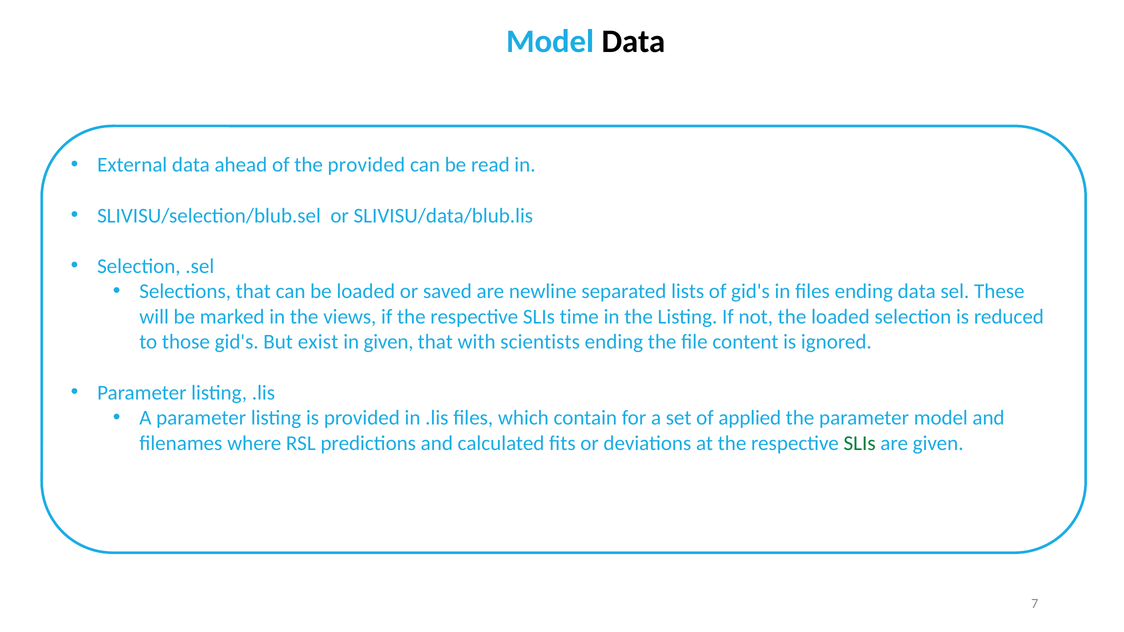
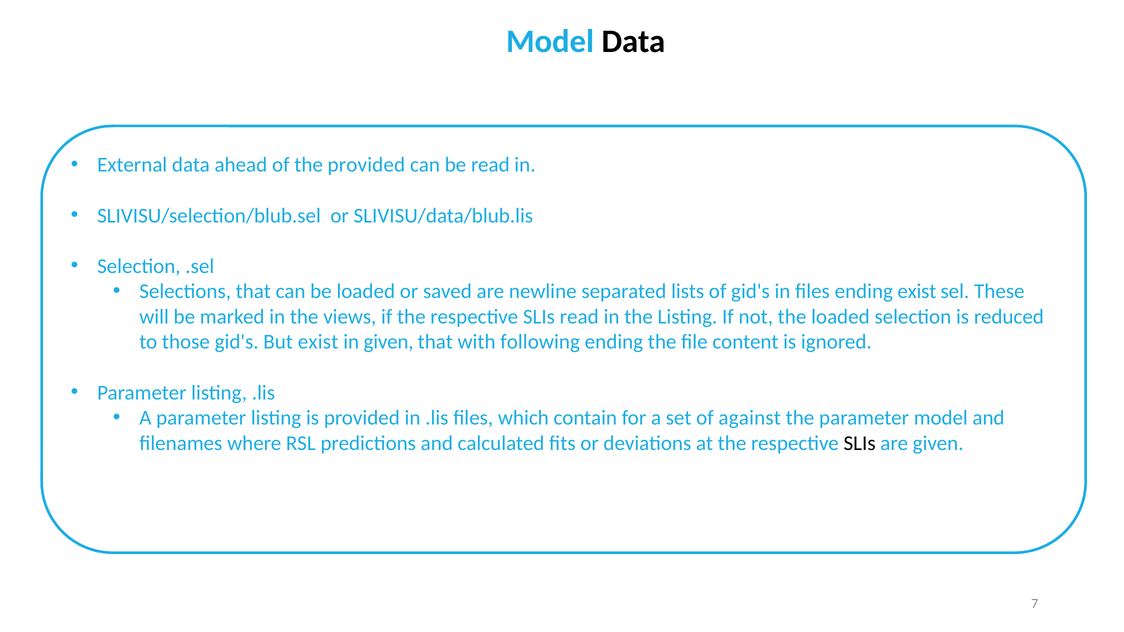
ending data: data -> exist
SLIs time: time -> read
scientists: scientists -> following
applied: applied -> against
SLIs at (860, 443) colour: green -> black
